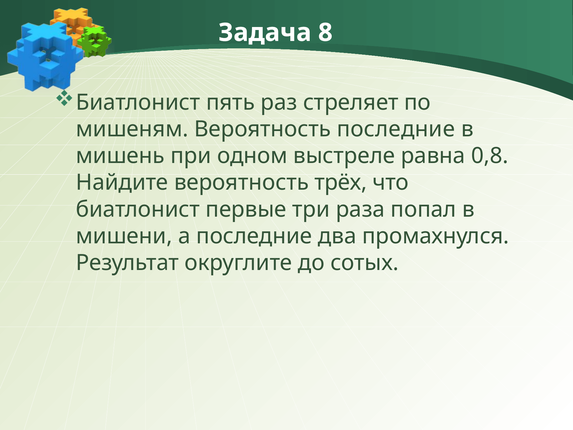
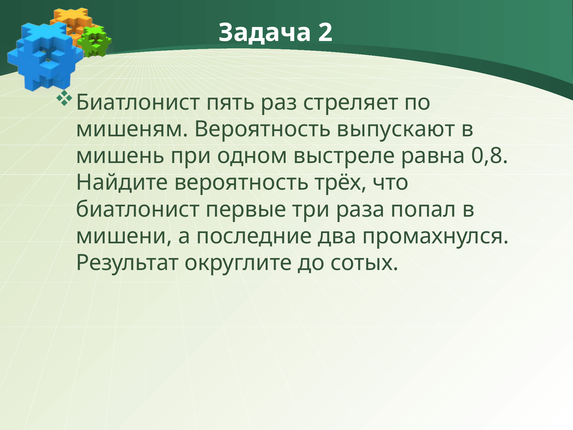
8: 8 -> 2
Вероятность последние: последние -> выпускают
